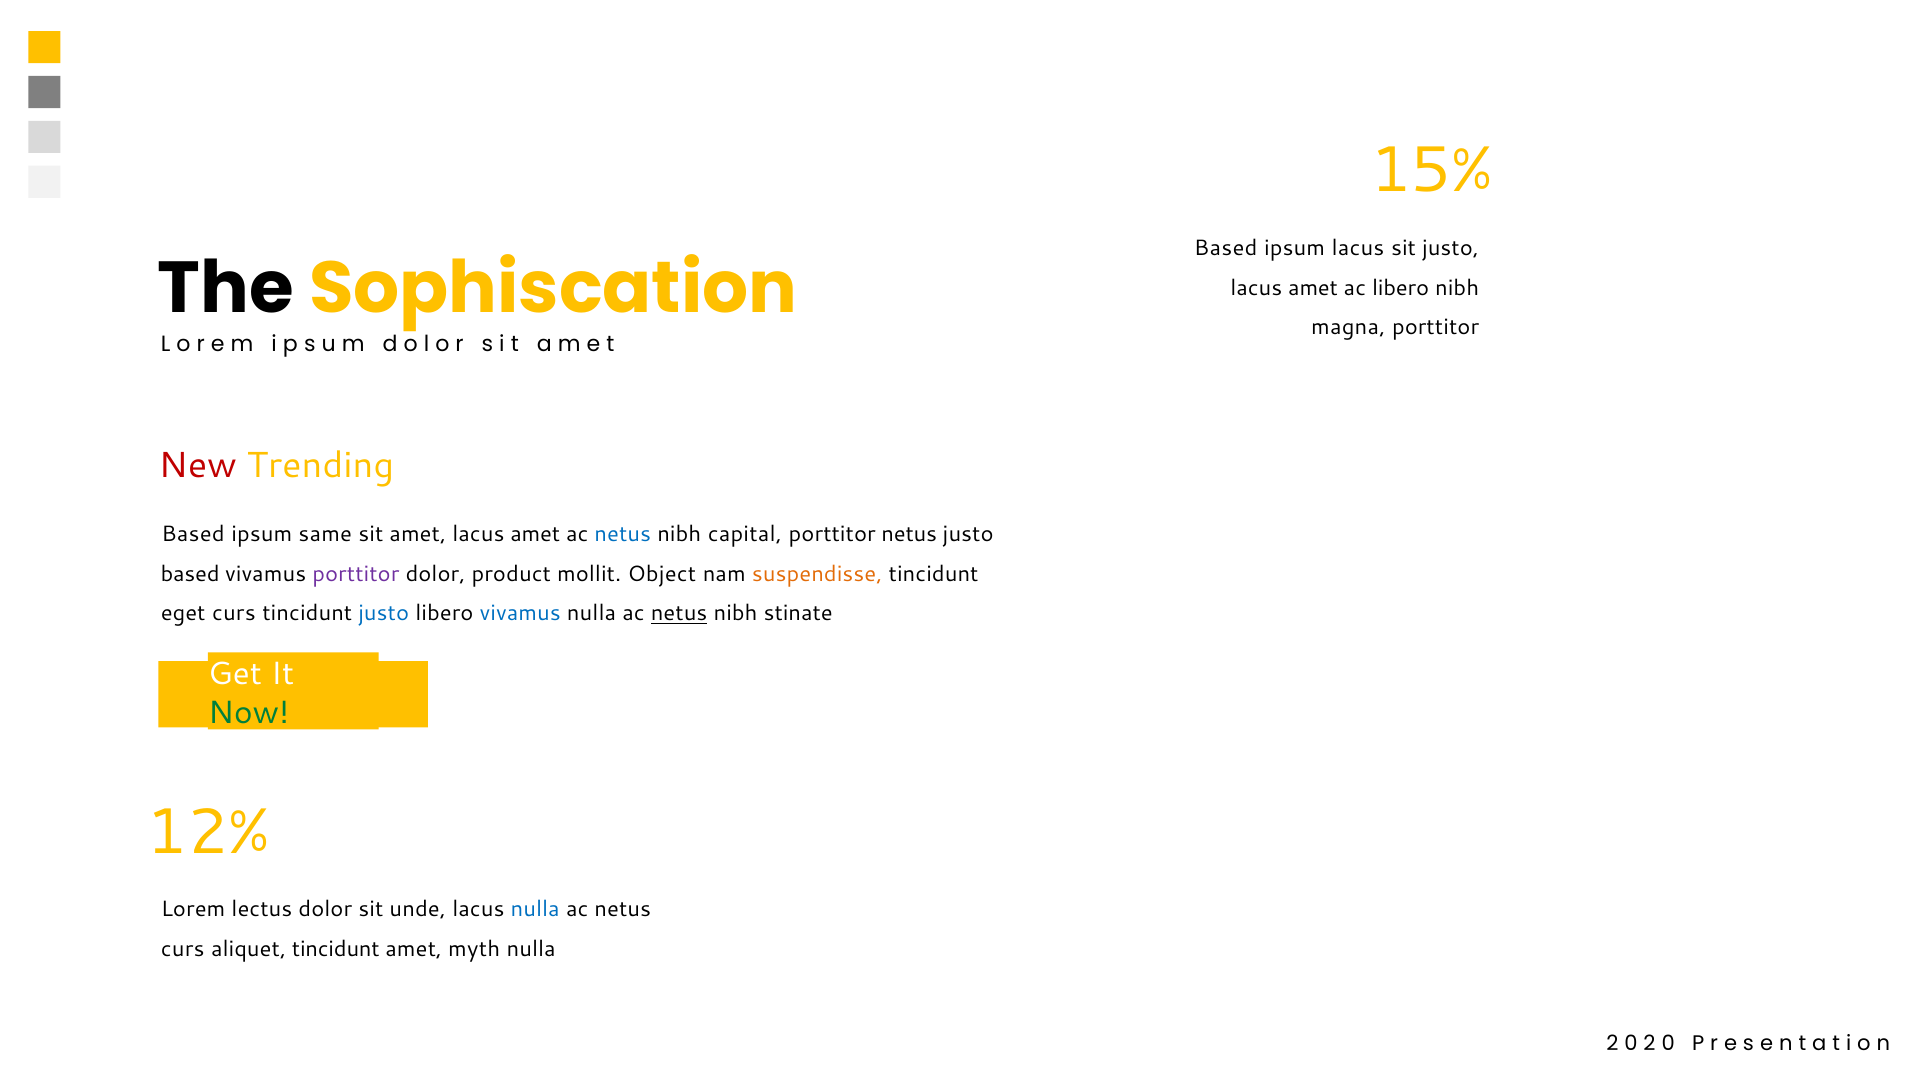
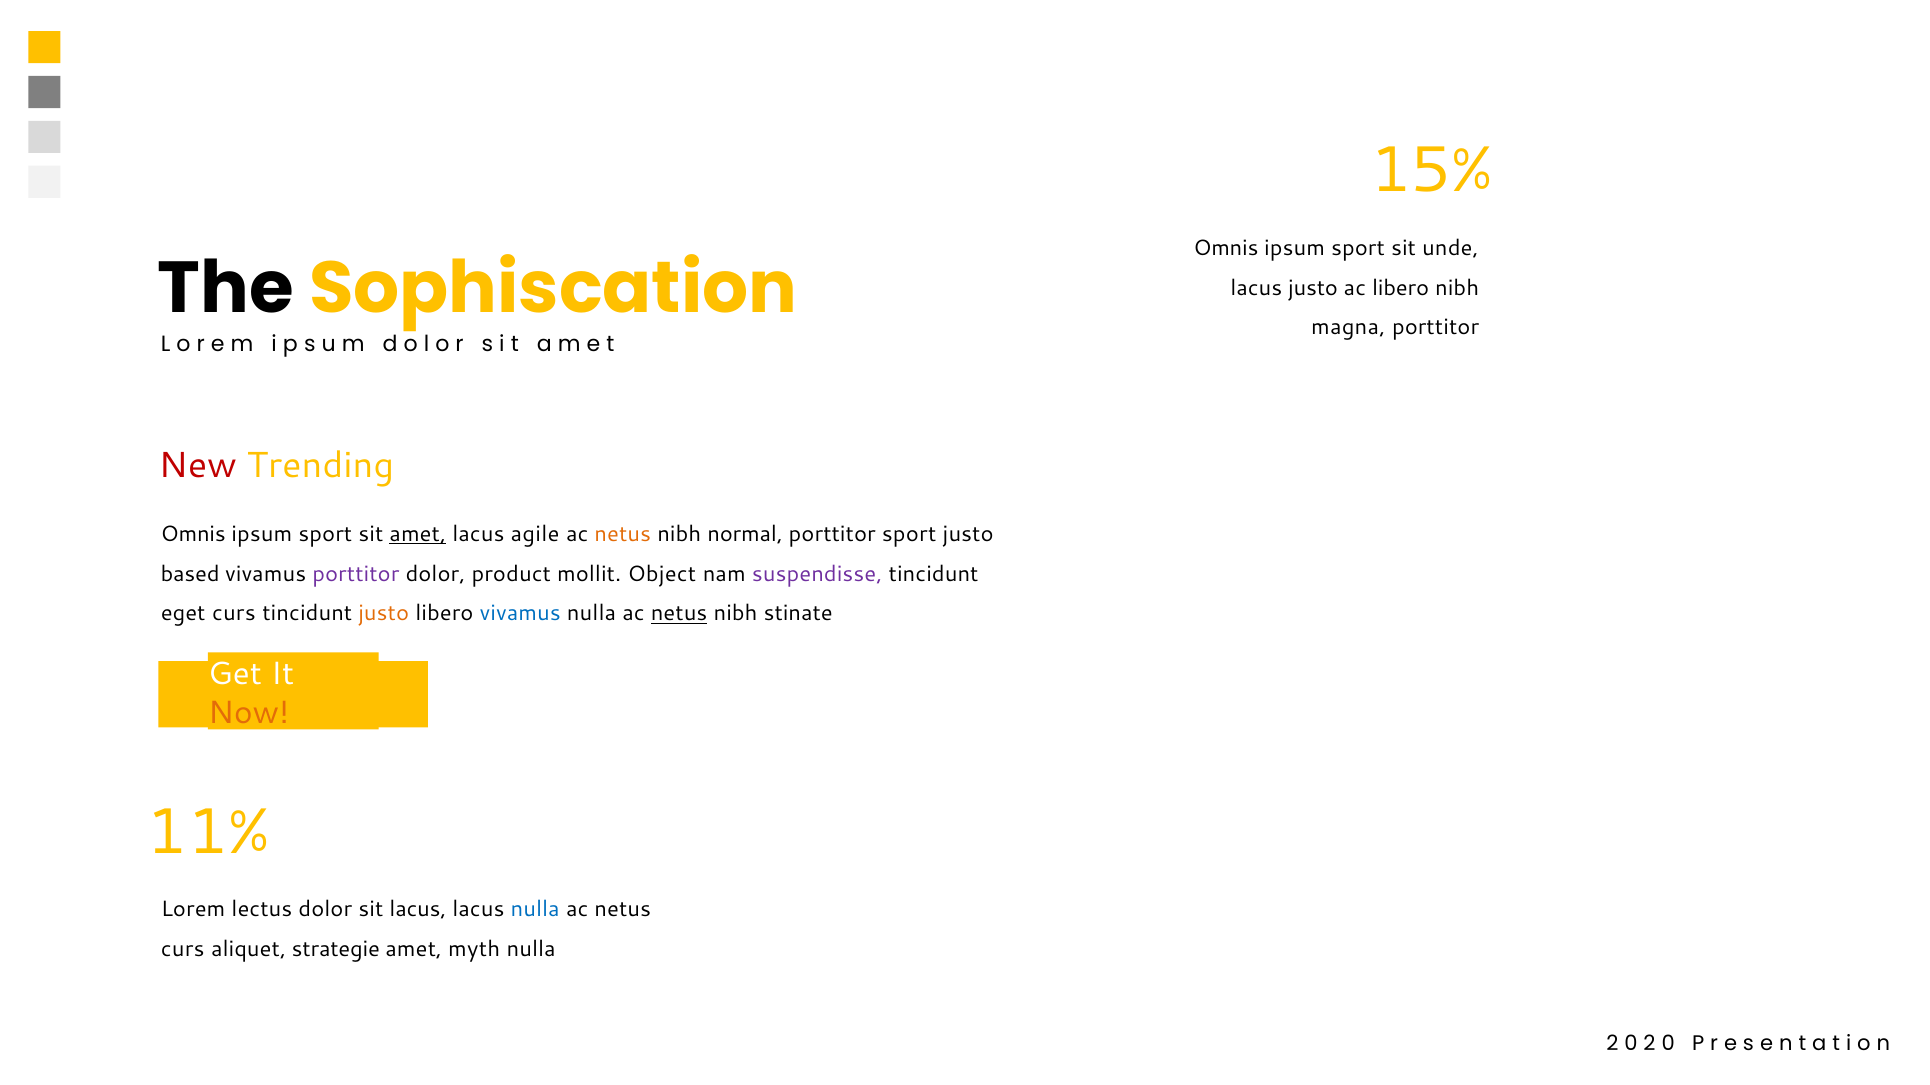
Based at (1226, 248): Based -> Omnis
lacus at (1358, 248): lacus -> sport
sit justo: justo -> unde
amet at (1313, 288): amet -> justo
Based at (193, 534): Based -> Omnis
same at (325, 534): same -> sport
amet at (418, 534) underline: none -> present
amet at (535, 534): amet -> agile
netus at (623, 534) colour: blue -> orange
capital: capital -> normal
porttitor netus: netus -> sport
suspendisse colour: orange -> purple
justo at (384, 614) colour: blue -> orange
Now colour: green -> orange
12%: 12% -> 11%
sit unde: unde -> lacus
aliquet tincidunt: tincidunt -> strategie
